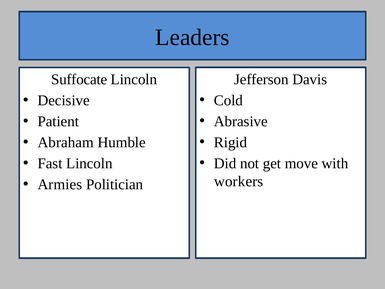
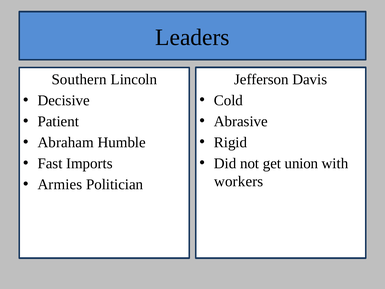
Suffocate: Suffocate -> Southern
move: move -> union
Fast Lincoln: Lincoln -> Imports
